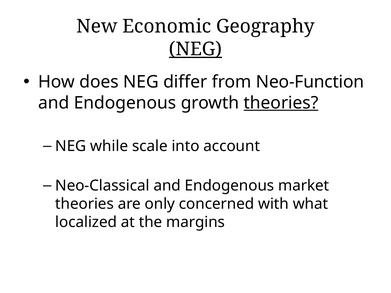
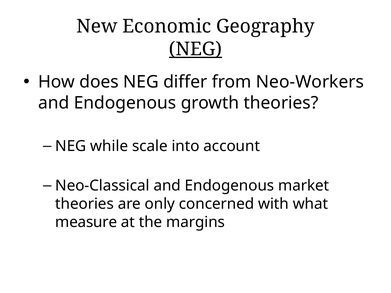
Neo-Function: Neo-Function -> Neo-Workers
theories at (281, 103) underline: present -> none
localized: localized -> measure
